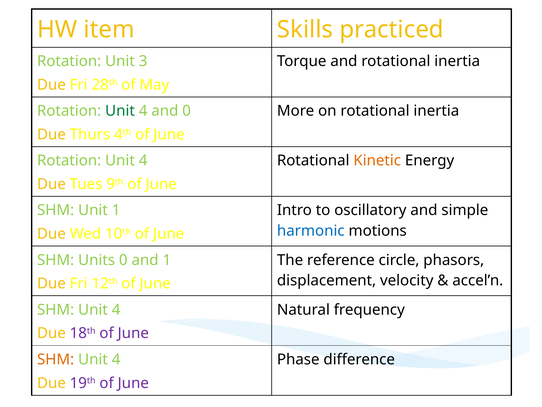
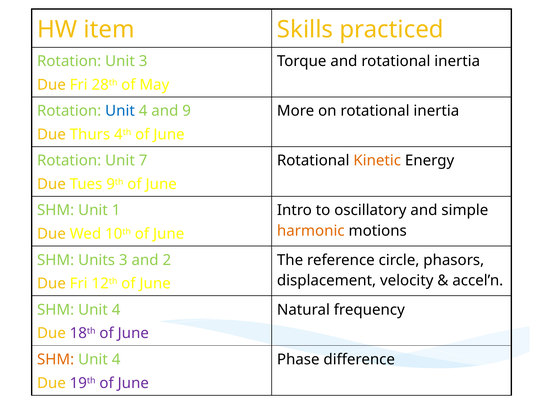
Unit at (120, 111) colour: green -> blue
and 0: 0 -> 9
4 at (143, 160): 4 -> 7
harmonic colour: blue -> orange
Units 0: 0 -> 3
and 1: 1 -> 2
